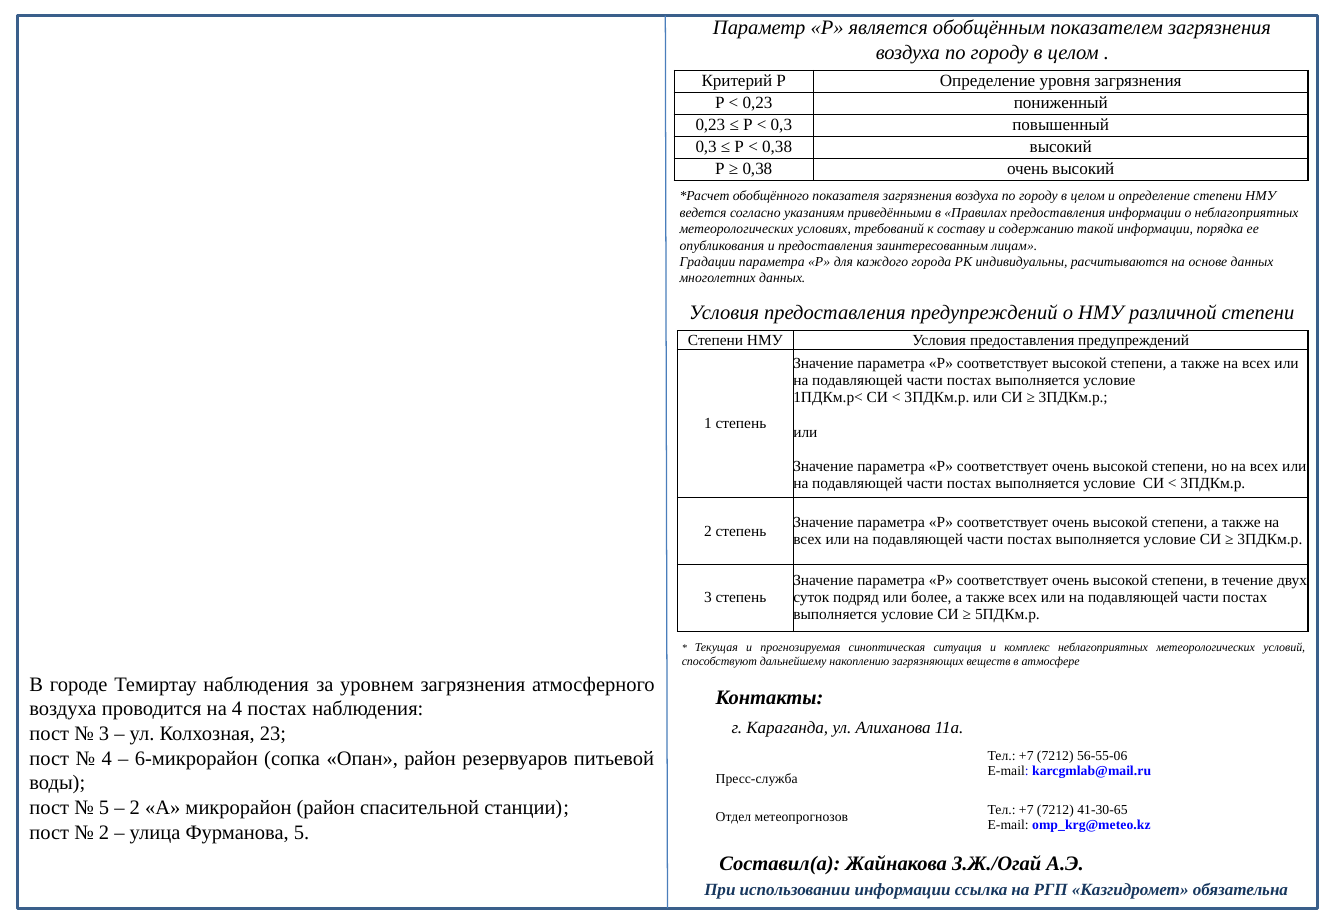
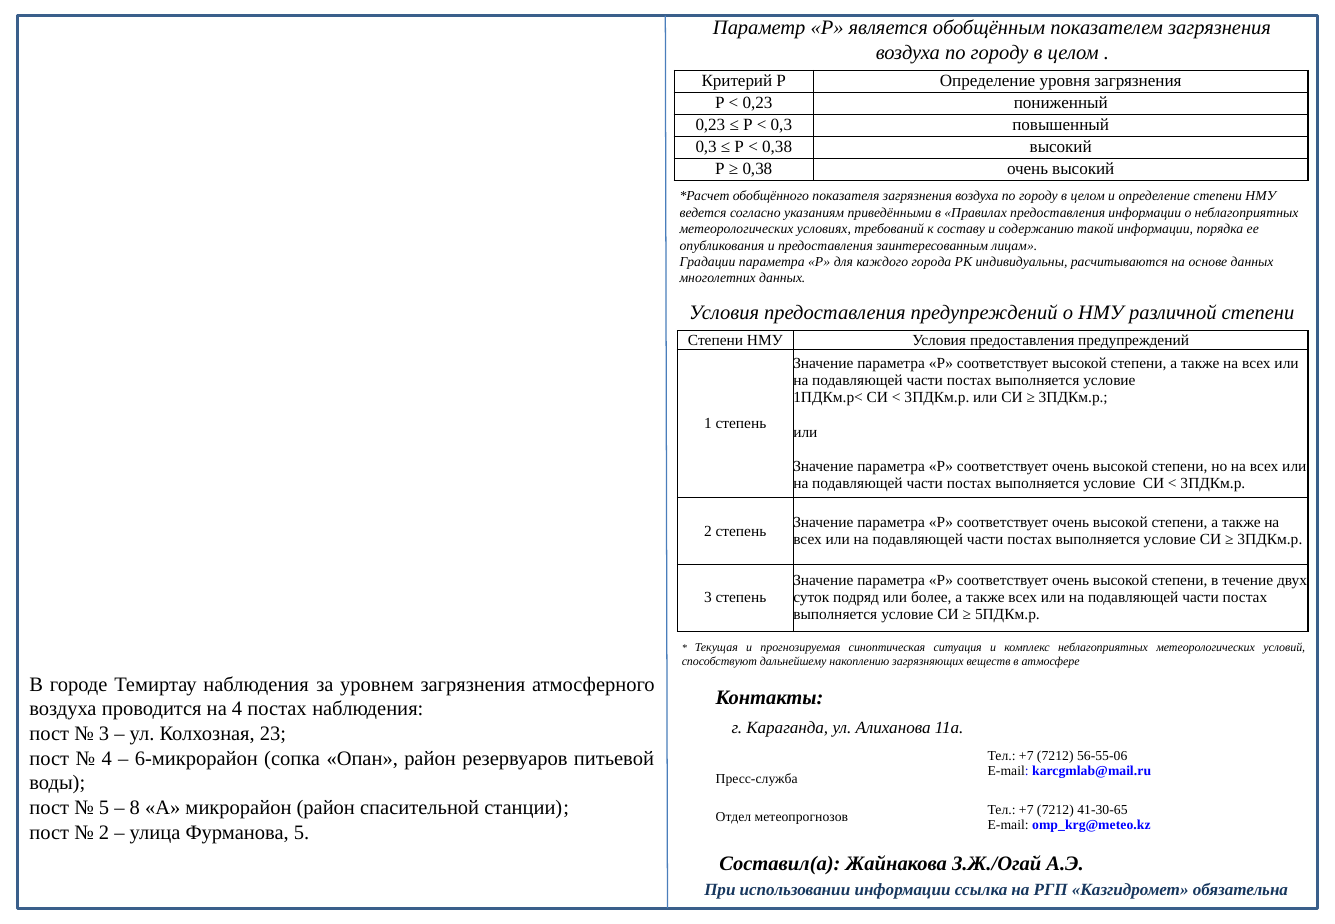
2 at (135, 808): 2 -> 8
